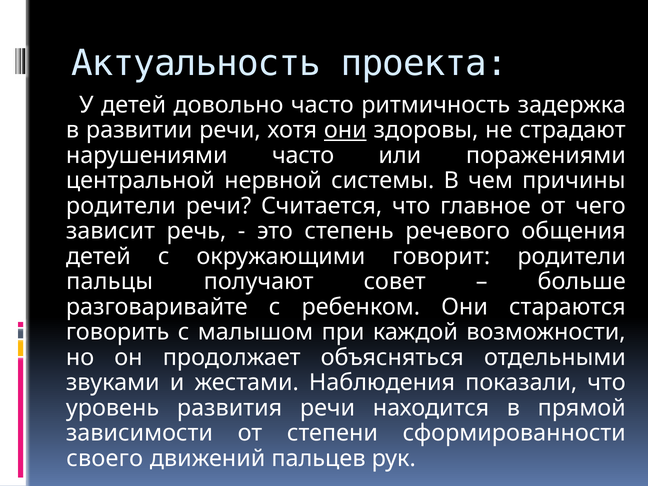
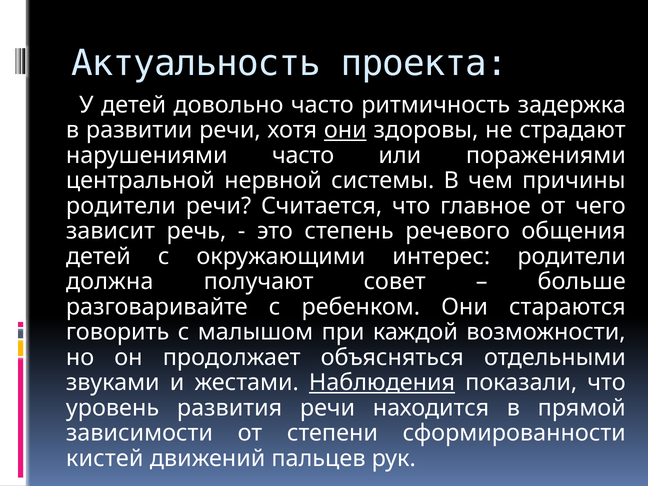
говорит: говорит -> интерес
пальцы: пальцы -> должна
Наблюдения underline: none -> present
своего: своего -> кистей
